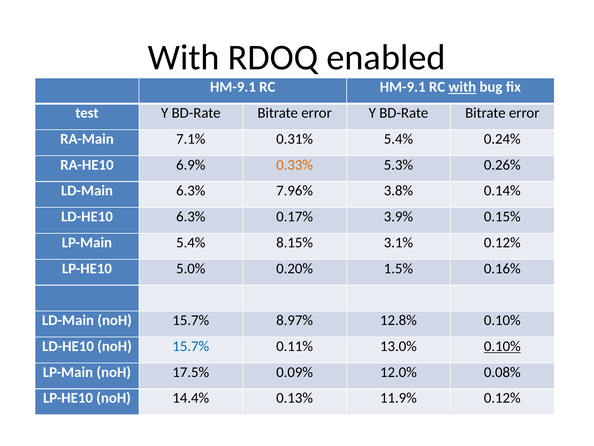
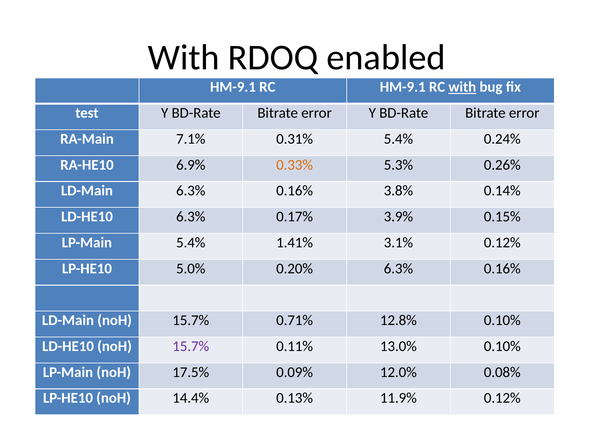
LD-Main 6.3% 7.96%: 7.96% -> 0.16%
8.15%: 8.15% -> 1.41%
0.20% 1.5%: 1.5% -> 6.3%
8.97%: 8.97% -> 0.71%
15.7% at (191, 346) colour: blue -> purple
0.10% at (502, 346) underline: present -> none
